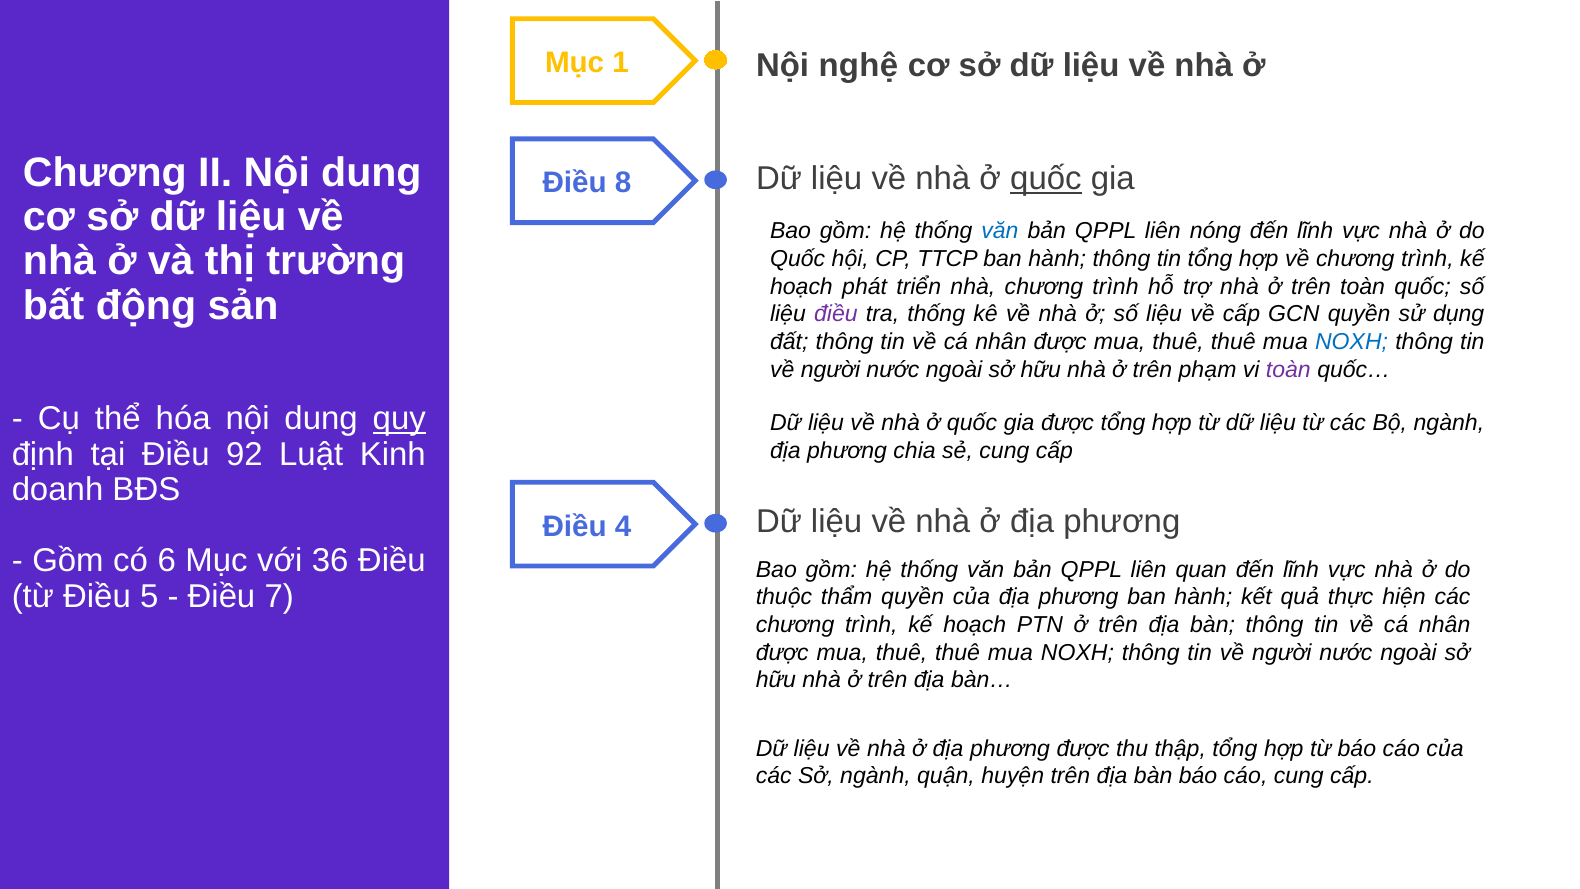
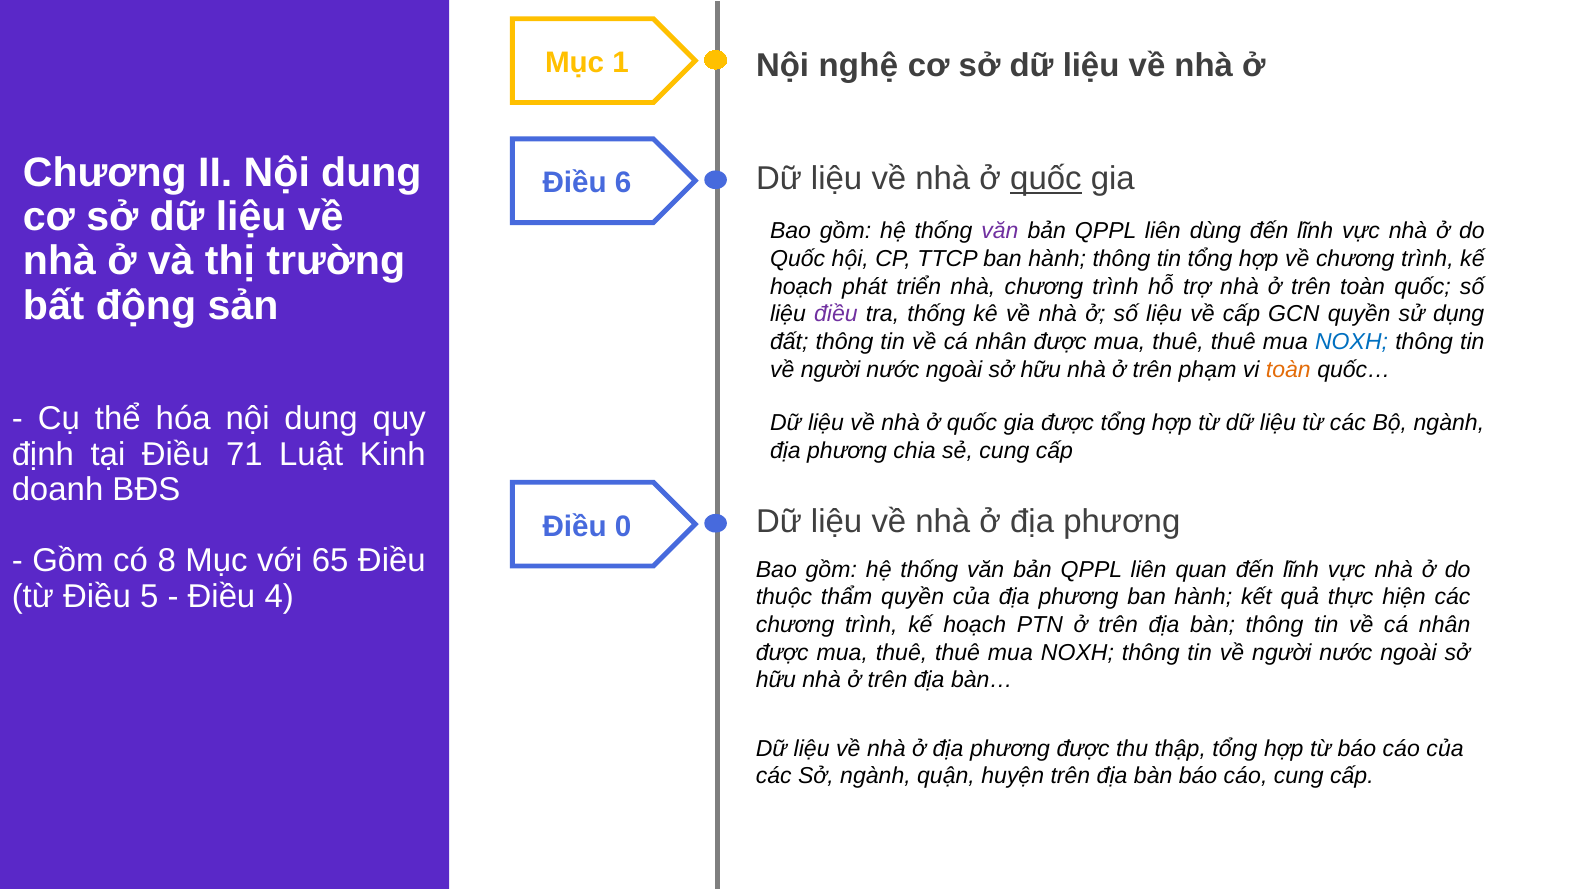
8: 8 -> 6
văn at (1000, 231) colour: blue -> purple
nóng: nóng -> dùng
toàn at (1288, 369) colour: purple -> orange
quy underline: present -> none
92: 92 -> 71
4: 4 -> 0
6: 6 -> 8
36: 36 -> 65
7: 7 -> 4
